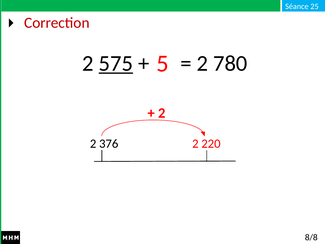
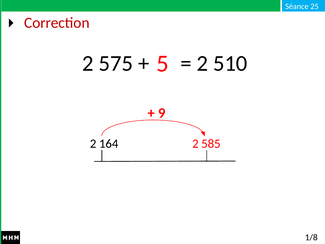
575 underline: present -> none
780: 780 -> 510
2 at (162, 113): 2 -> 9
376: 376 -> 164
220: 220 -> 585
8/8: 8/8 -> 1/8
